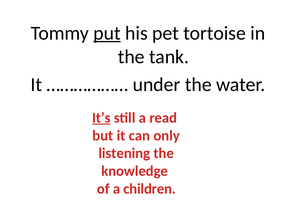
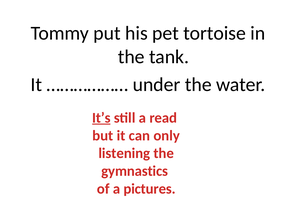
put underline: present -> none
knowledge: knowledge -> gymnastics
children: children -> pictures
